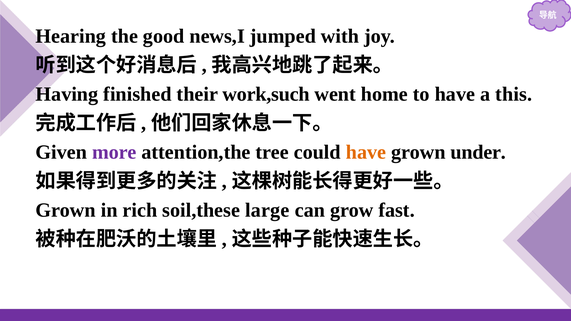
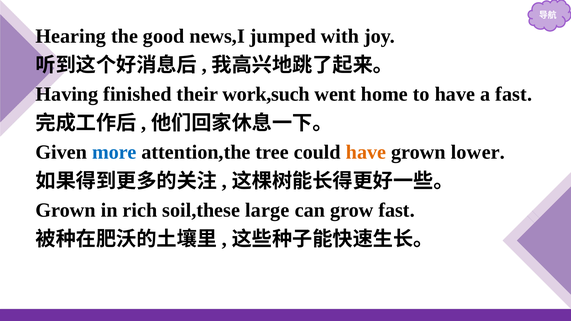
a this: this -> fast
more colour: purple -> blue
under: under -> lower
